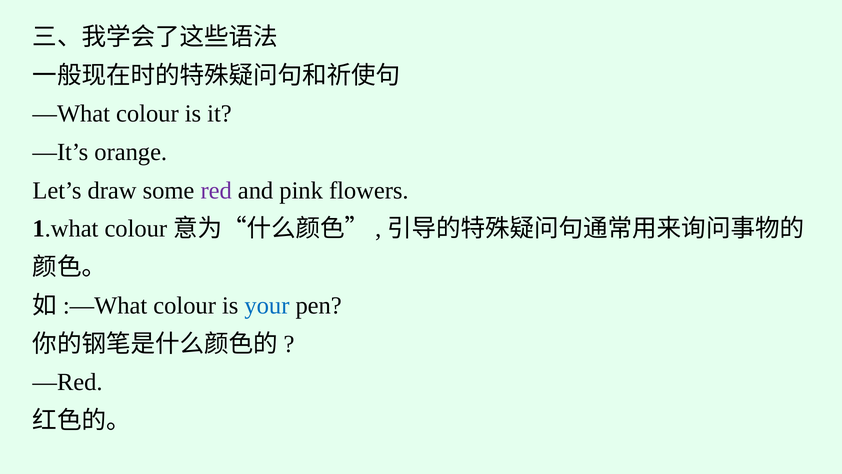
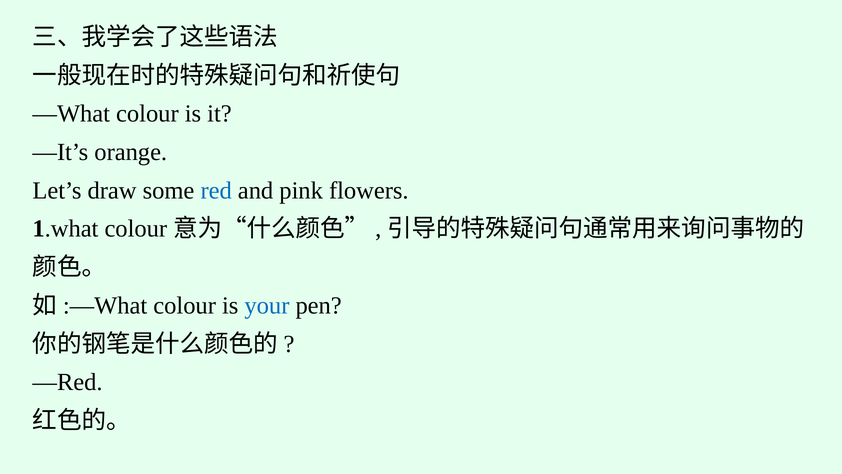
red colour: purple -> blue
